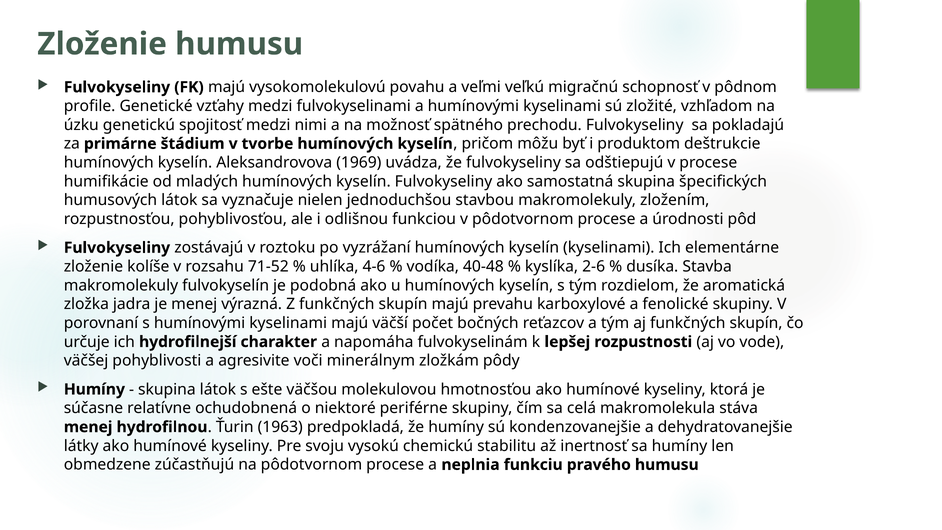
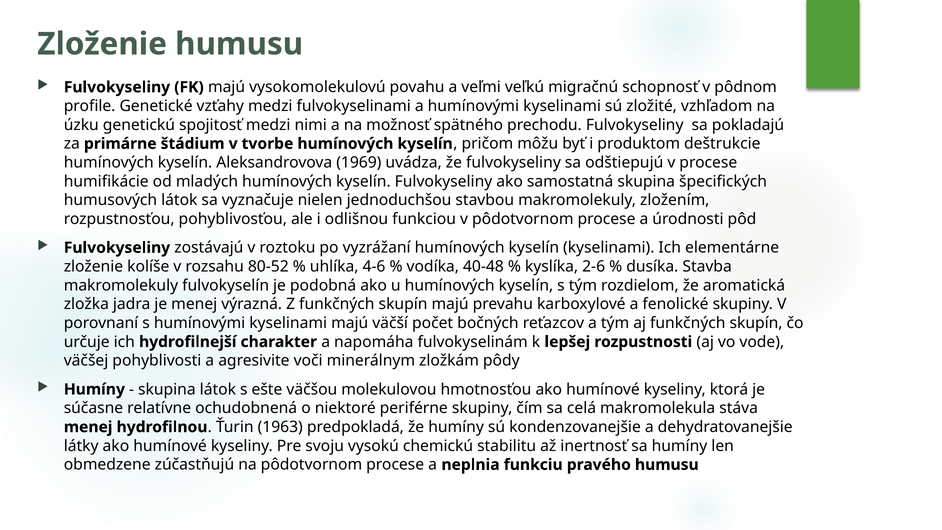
71-52: 71-52 -> 80-52
